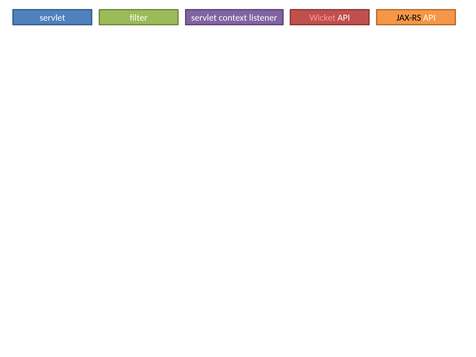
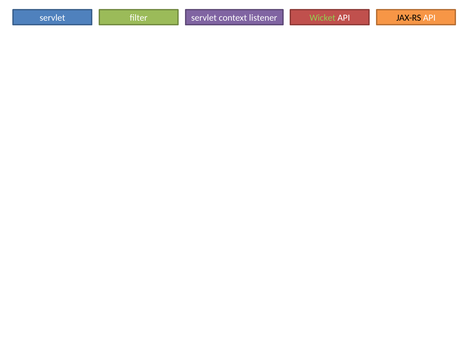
Wicket colour: pink -> light green
